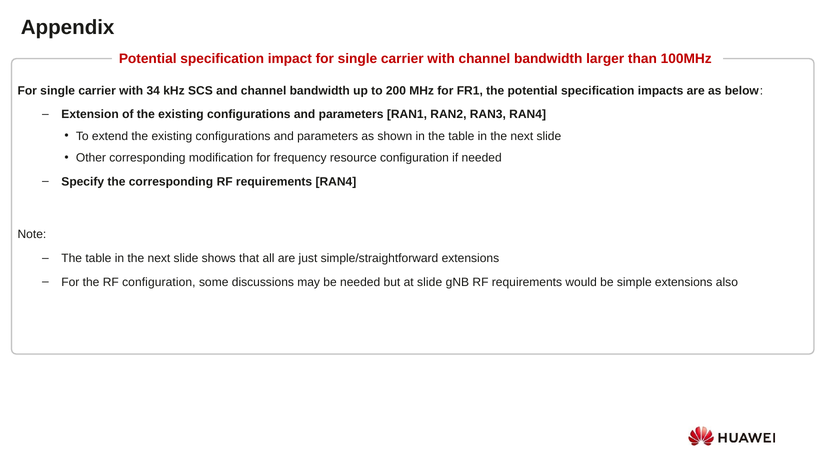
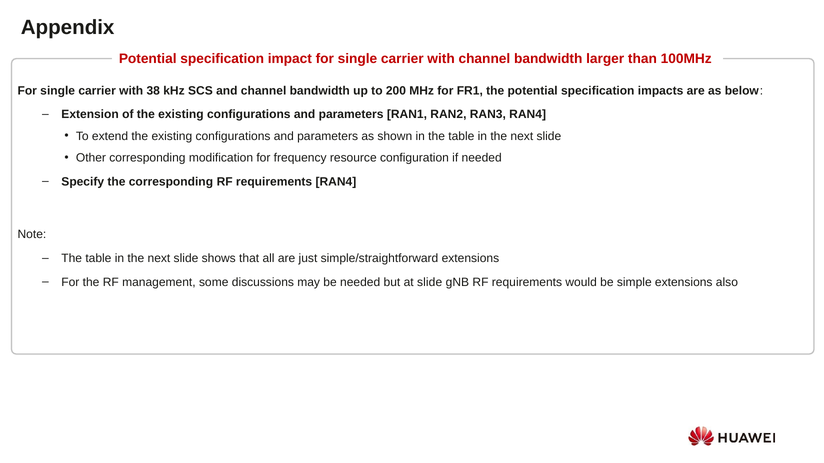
34: 34 -> 38
RF configuration: configuration -> management
